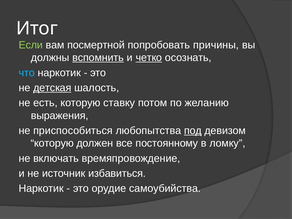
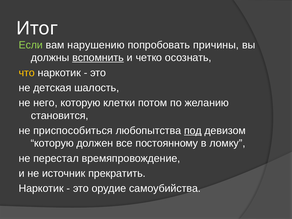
посмертной: посмертной -> нарушению
четко underline: present -> none
что colour: light blue -> yellow
детская underline: present -> none
есть: есть -> него
ставку: ставку -> клетки
выражения: выражения -> становится
включать: включать -> перестал
избавиться: избавиться -> прекратить
